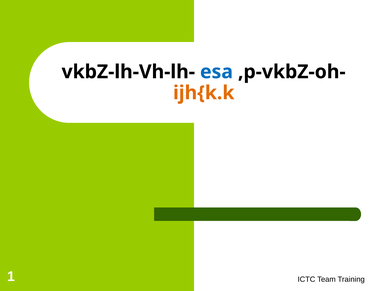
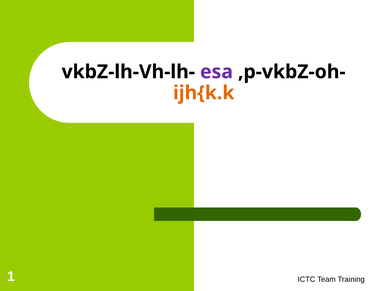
esa colour: blue -> purple
